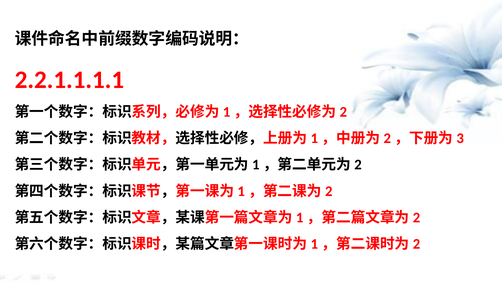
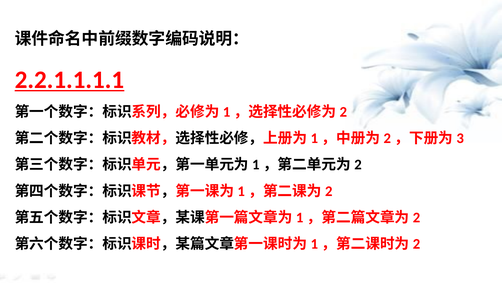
2.2.1.1.1.1 underline: none -> present
